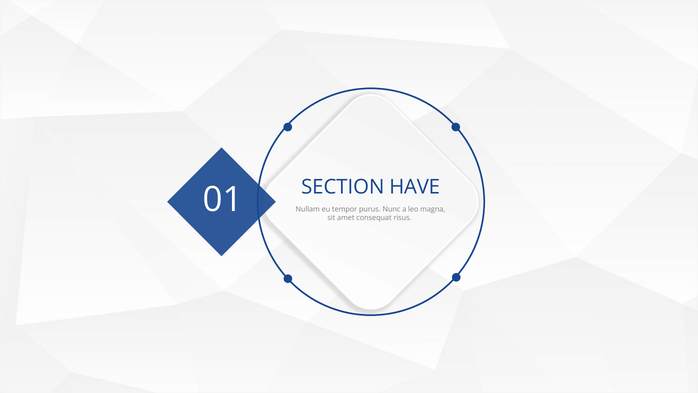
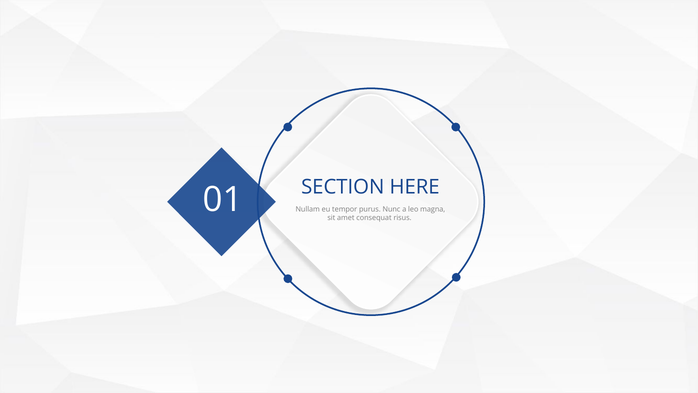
HAVE: HAVE -> HERE
